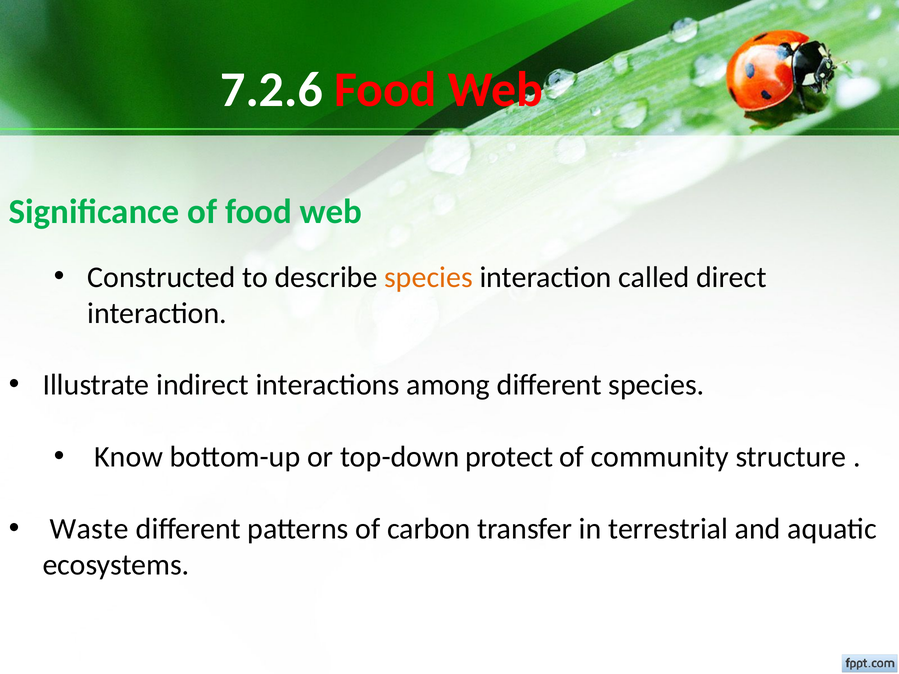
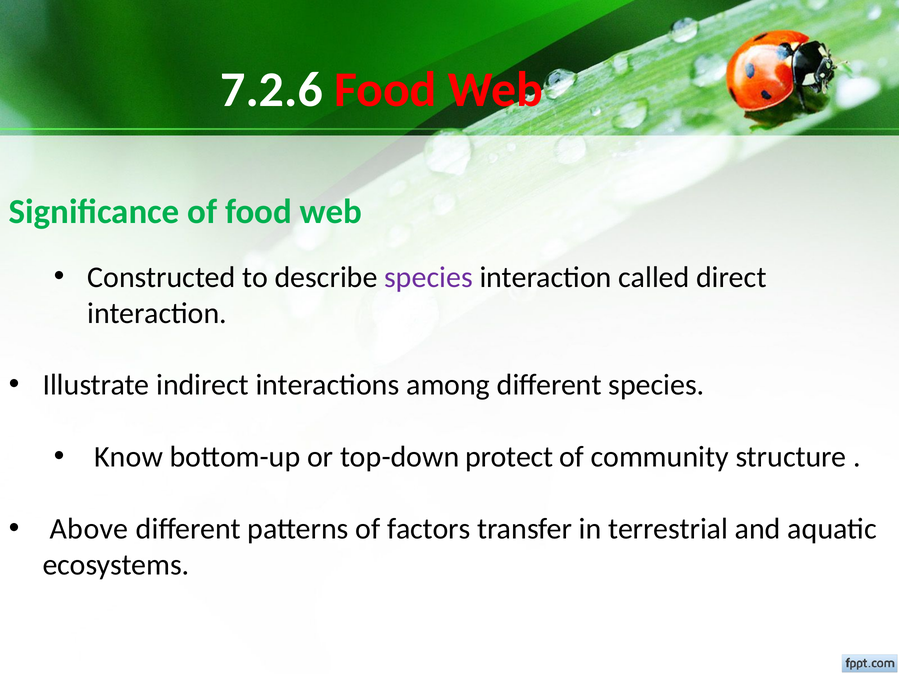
species at (429, 277) colour: orange -> purple
Waste: Waste -> Above
carbon: carbon -> factors
